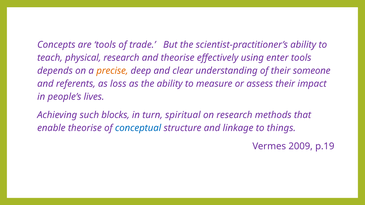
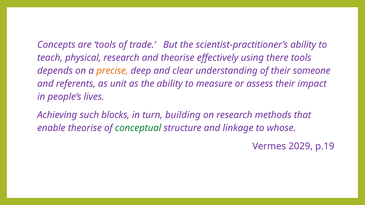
enter: enter -> there
loss: loss -> unit
spiritual: spiritual -> building
conceptual colour: blue -> green
things: things -> whose
2009: 2009 -> 2029
